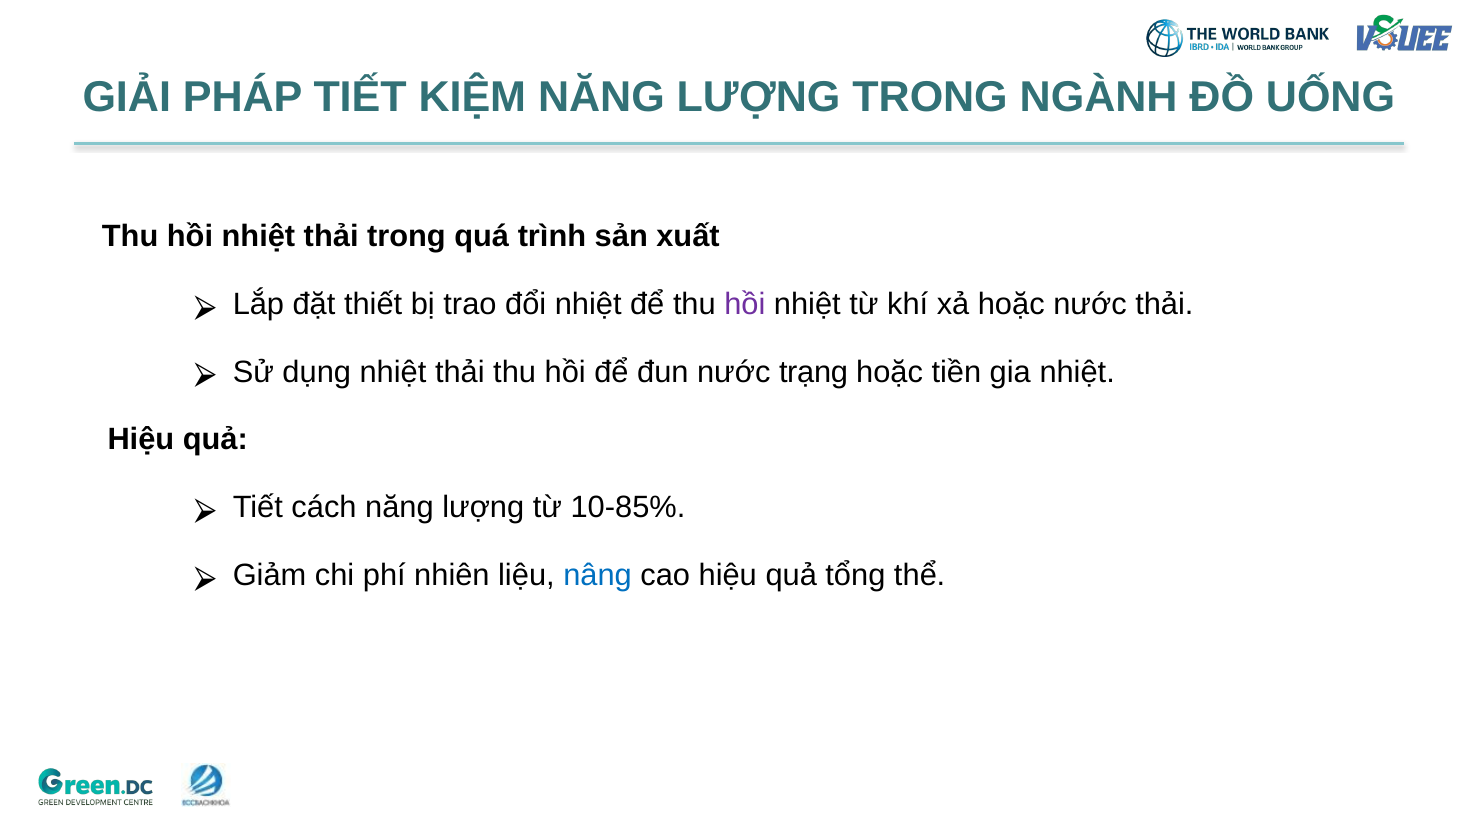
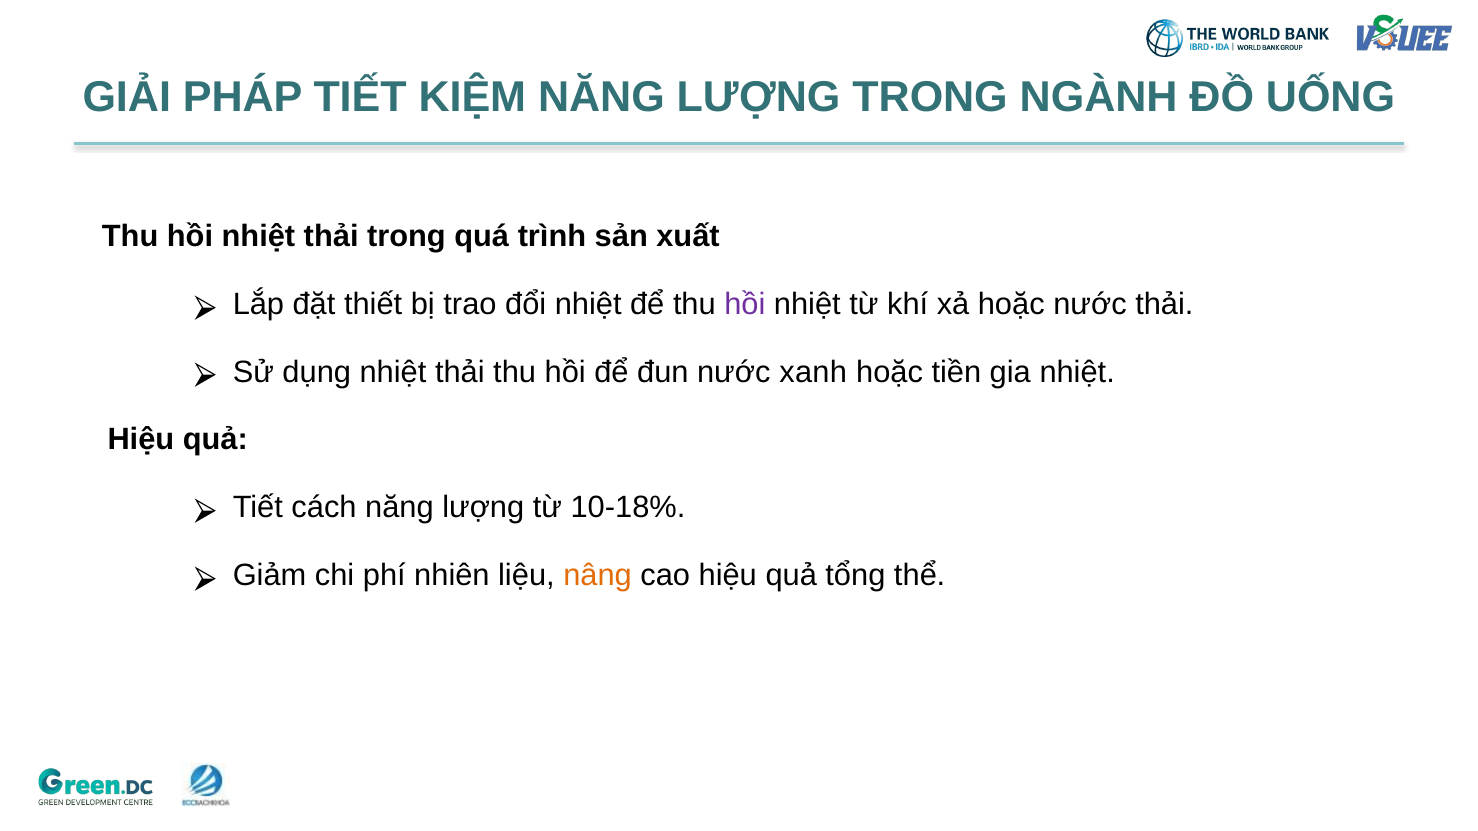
trạng: trạng -> xanh
10-85%: 10-85% -> 10-18%
nâng colour: blue -> orange
